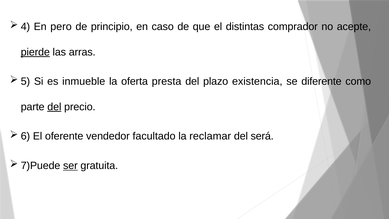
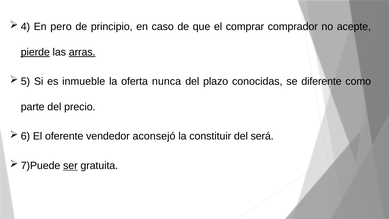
distintas: distintas -> comprar
arras underline: none -> present
presta: presta -> nunca
existencia: existencia -> conocidas
del at (54, 107) underline: present -> none
facultado: facultado -> aconsejó
reclamar: reclamar -> constituir
